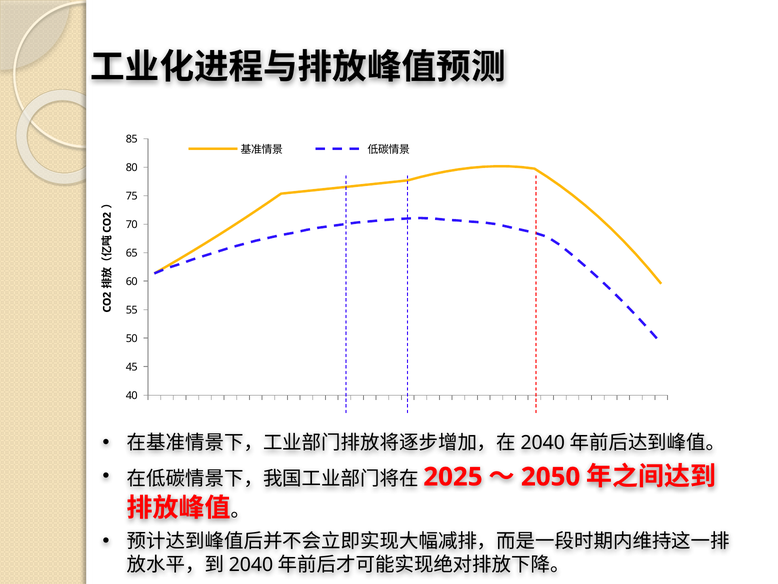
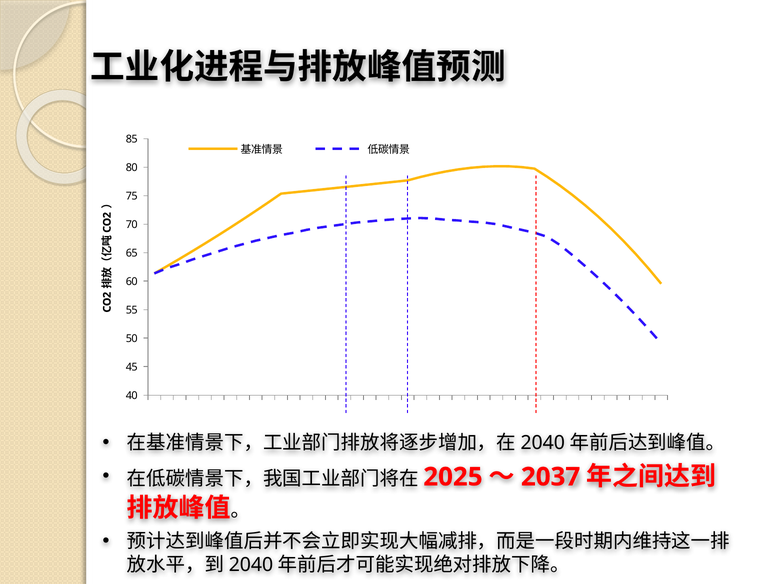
2050: 2050 -> 2037
